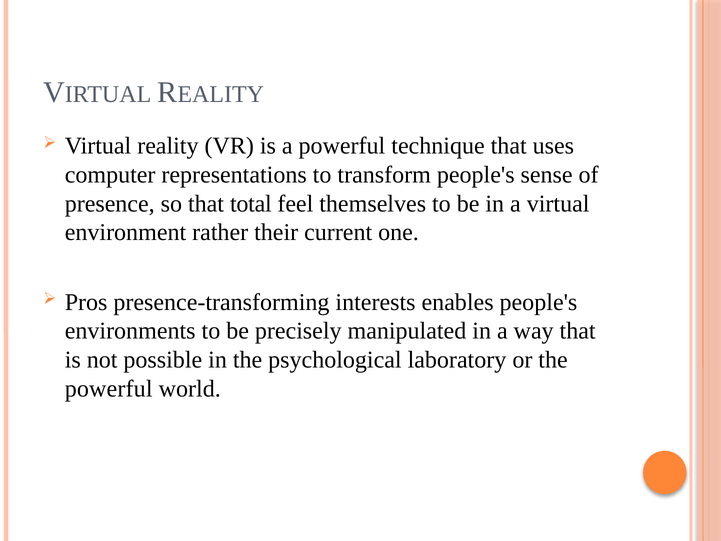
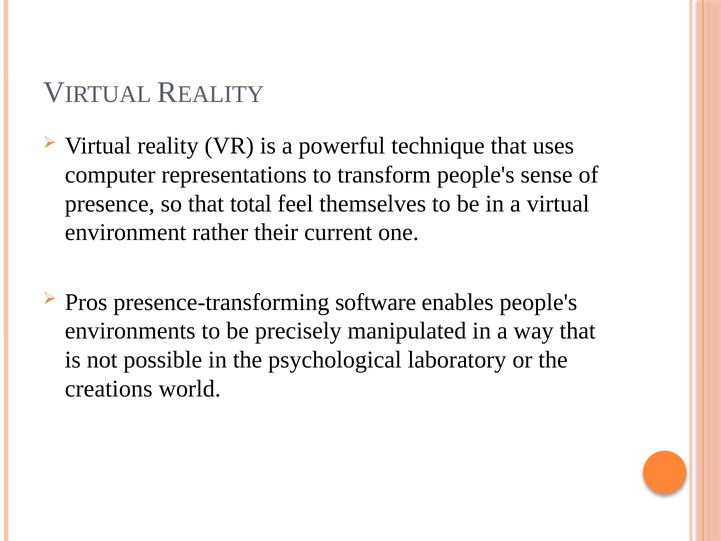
interests: interests -> software
powerful at (109, 389): powerful -> creations
